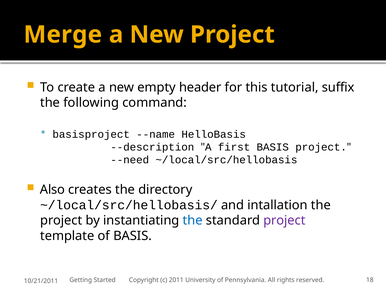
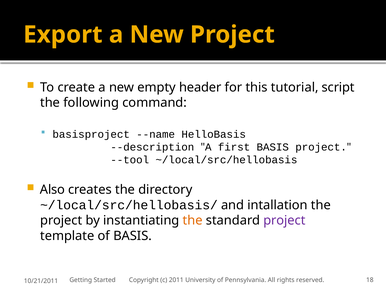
Merge: Merge -> Export
suffix: suffix -> script
--need: --need -> --tool
the at (193, 221) colour: blue -> orange
